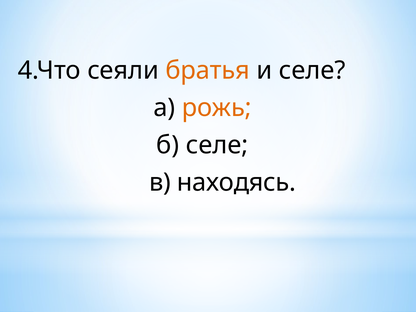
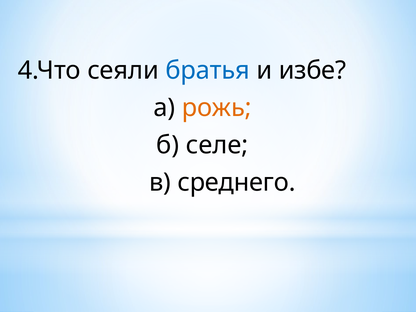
братья colour: orange -> blue
и селе: селе -> избе
находясь: находясь -> среднего
